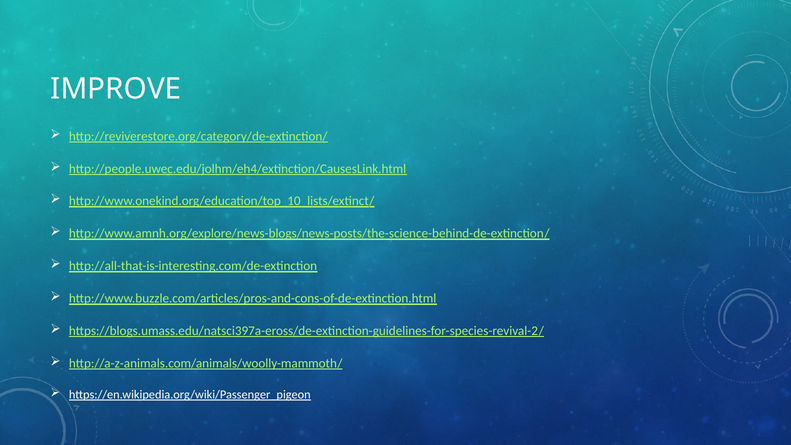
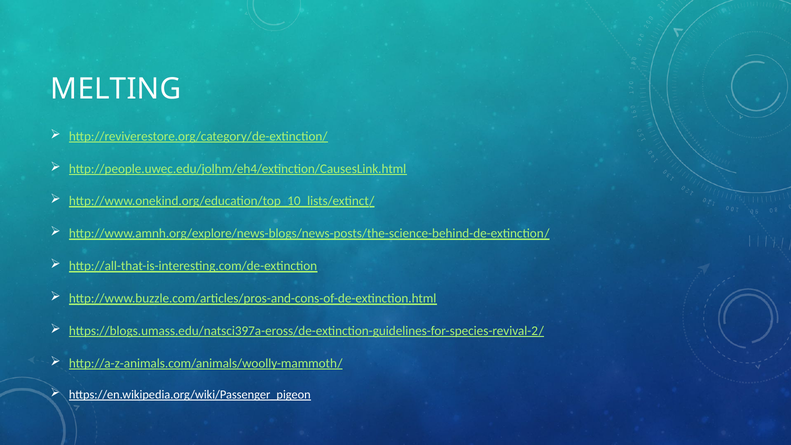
IMPROVE: IMPROVE -> MELTING
